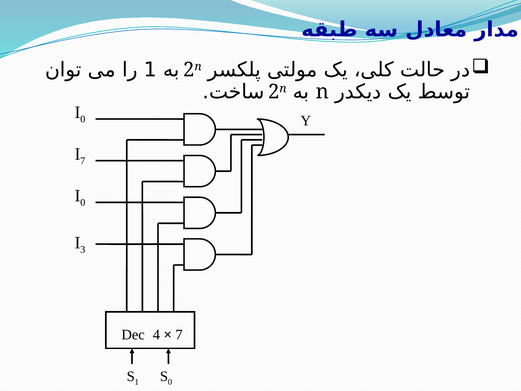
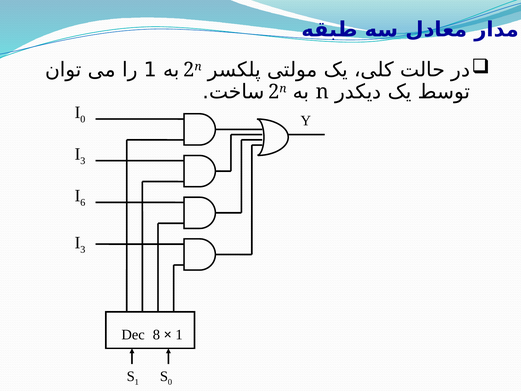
7 at (83, 161): 7 -> 3
0 at (83, 202): 0 -> 6
4: 4 -> 8
7 at (179, 334): 7 -> 1
